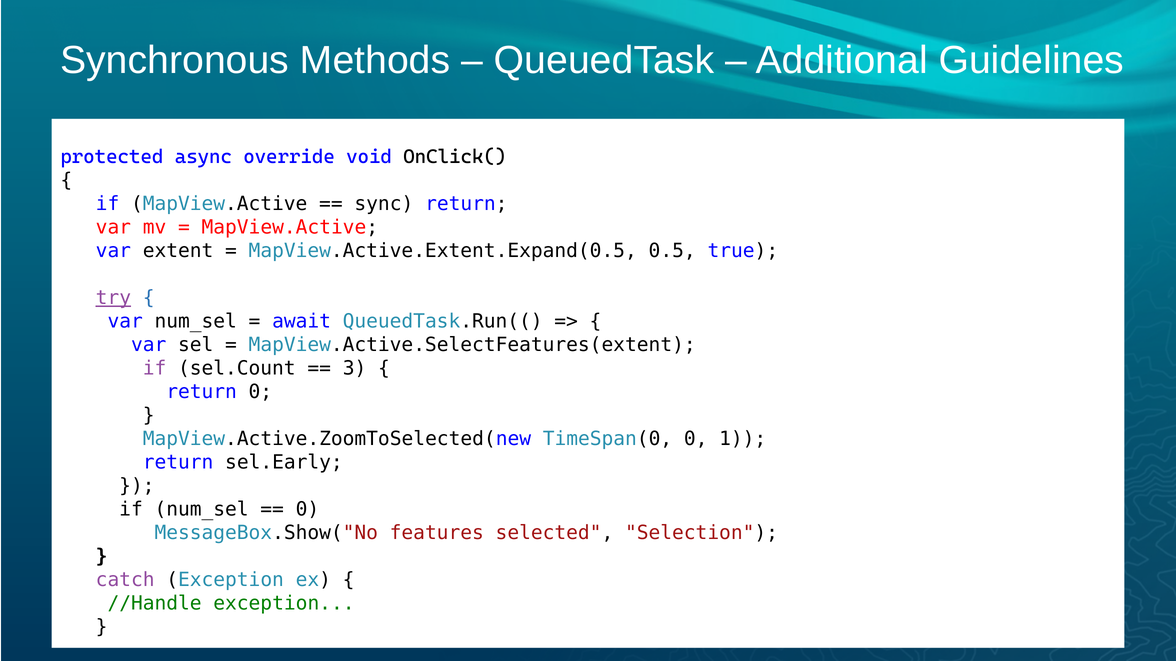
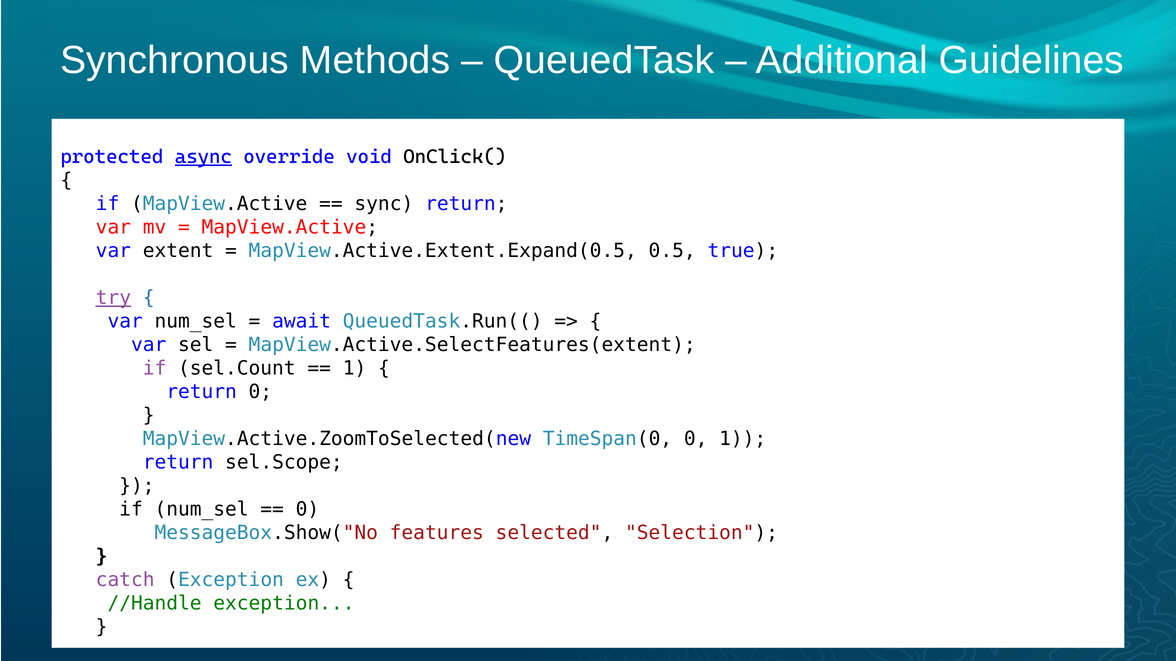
async underline: none -> present
3 at (355, 369): 3 -> 1
sel.Early: sel.Early -> sel.Scope
